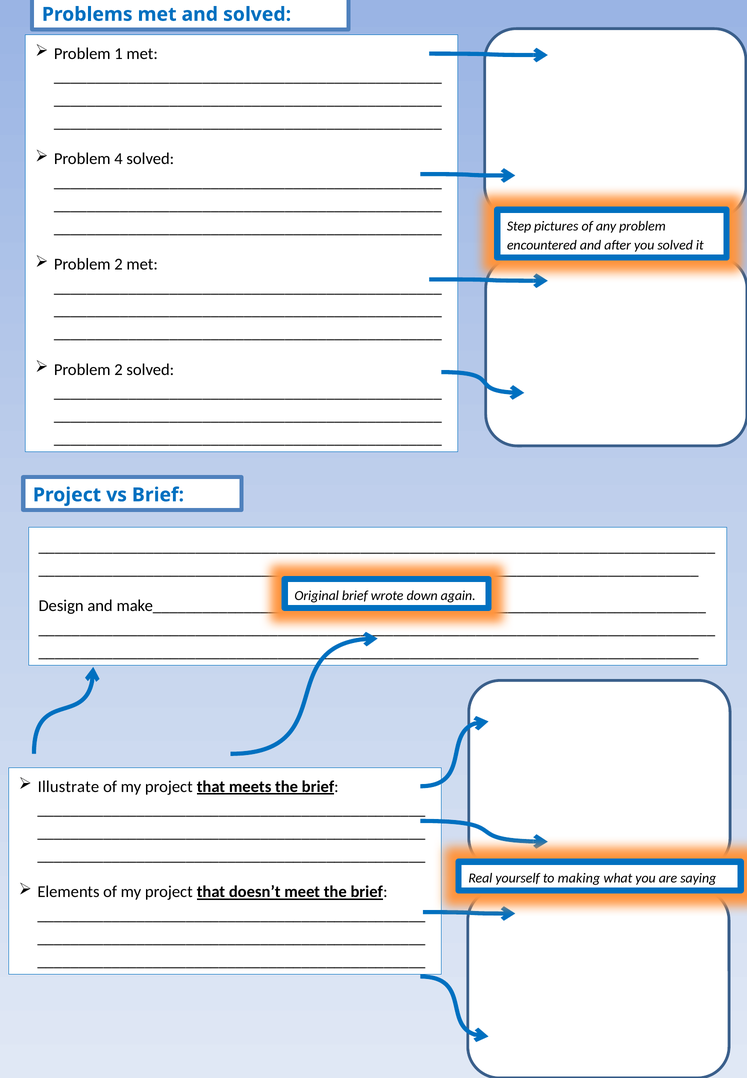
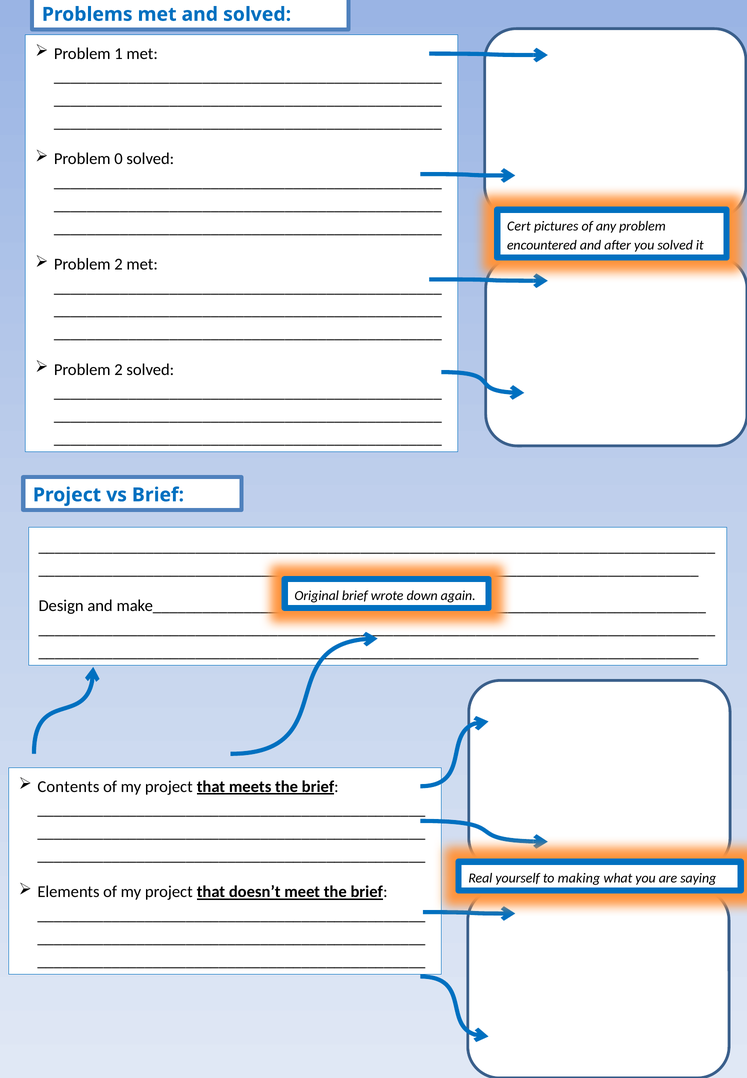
4: 4 -> 0
Step: Step -> Cert
Illustrate: Illustrate -> Contents
